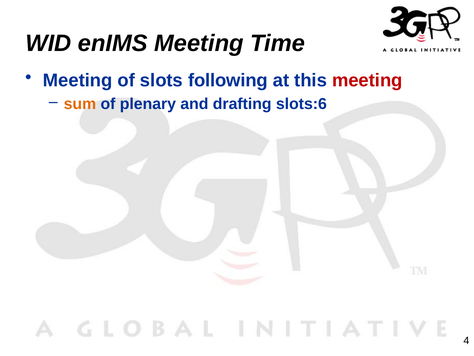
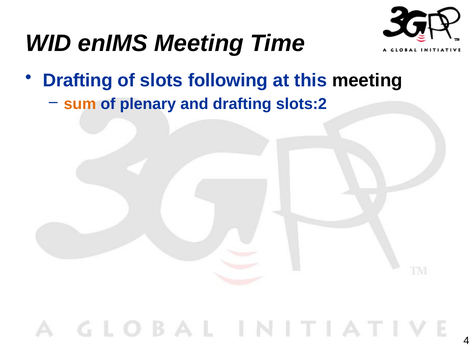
Meeting at (78, 80): Meeting -> Drafting
meeting at (367, 80) colour: red -> black
slots:6: slots:6 -> slots:2
